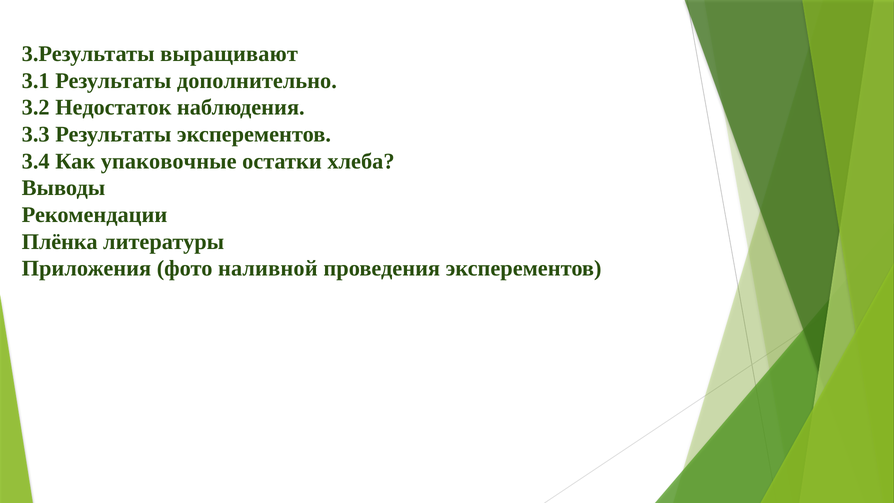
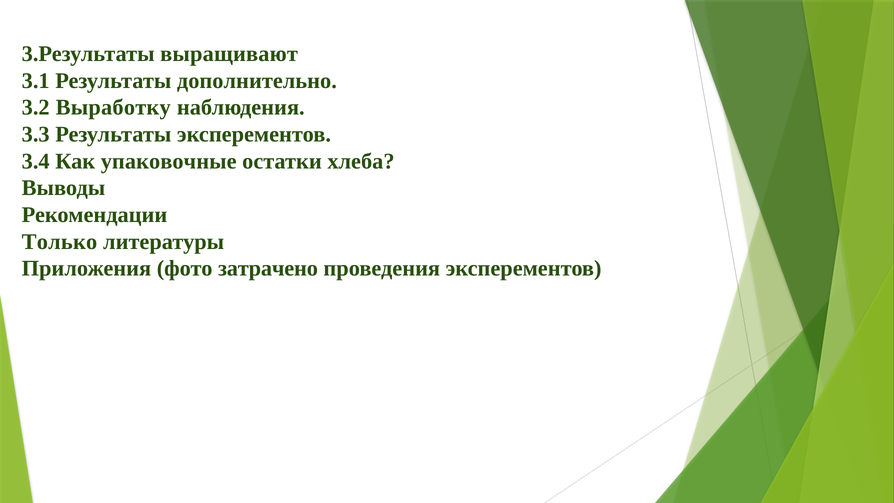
Недостаток: Недостаток -> Выработку
Плёнка: Плёнка -> Только
наливной: наливной -> затрачено
